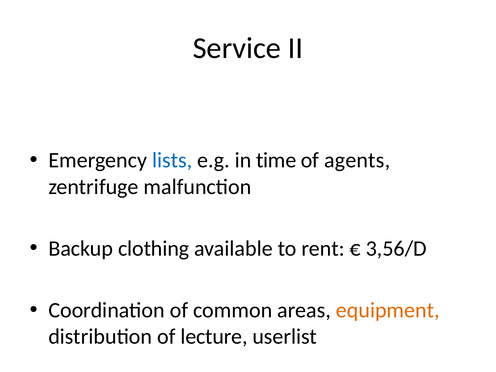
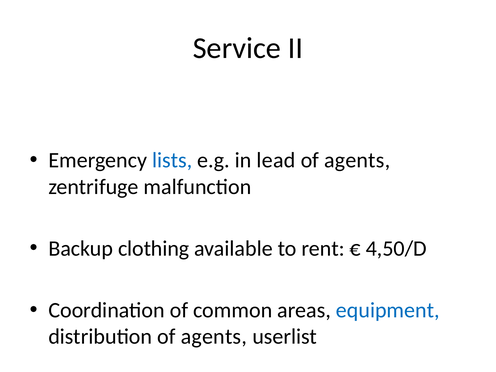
time: time -> lead
3,56/D: 3,56/D -> 4,50/D
equipment colour: orange -> blue
distribution of lecture: lecture -> agents
